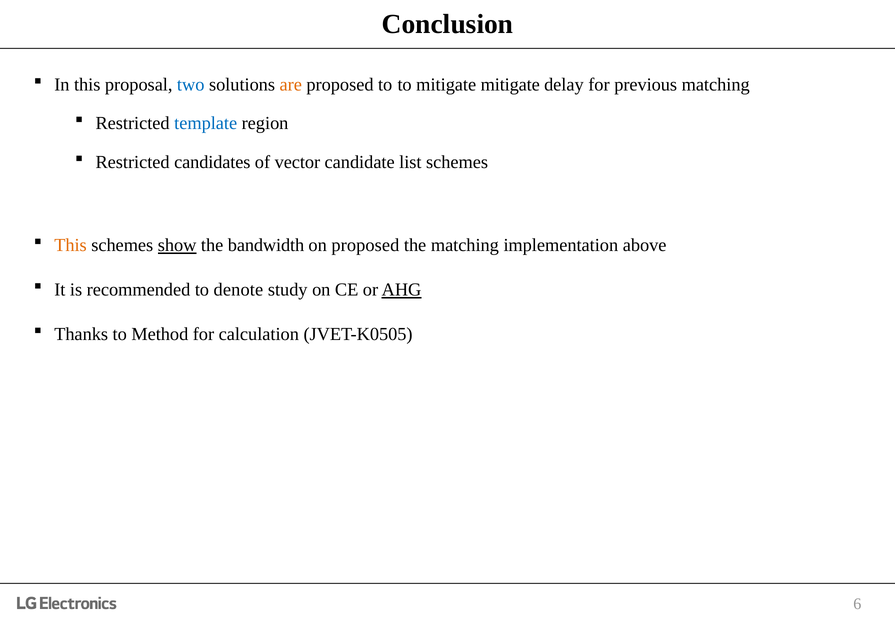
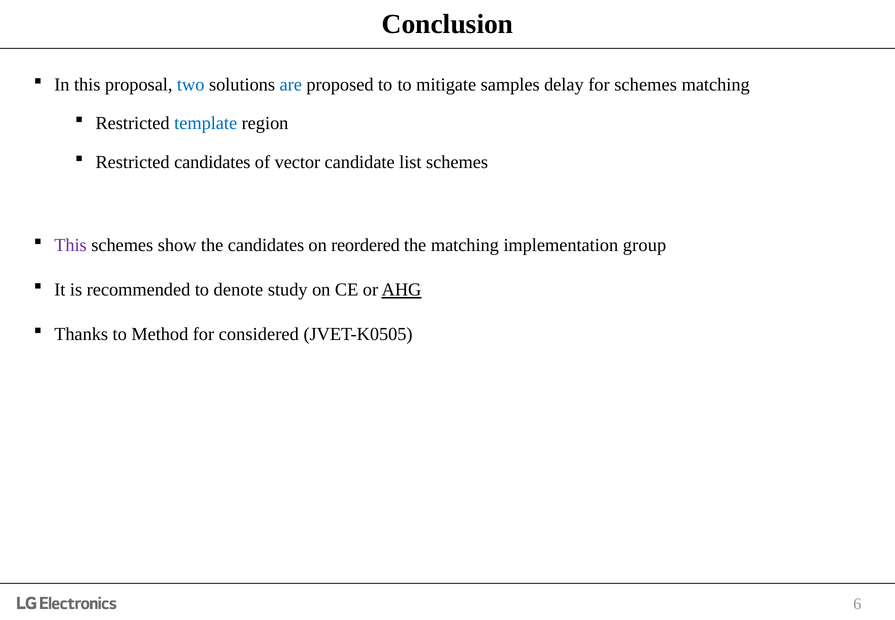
are colour: orange -> blue
mitigate mitigate: mitigate -> samples
for previous: previous -> schemes
This at (71, 245) colour: orange -> purple
show underline: present -> none
the bandwidth: bandwidth -> candidates
on proposed: proposed -> reordered
above: above -> group
calculation: calculation -> considered
